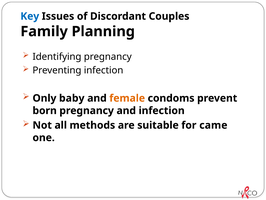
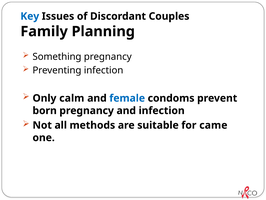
Identifying: Identifying -> Something
baby: baby -> calm
female colour: orange -> blue
